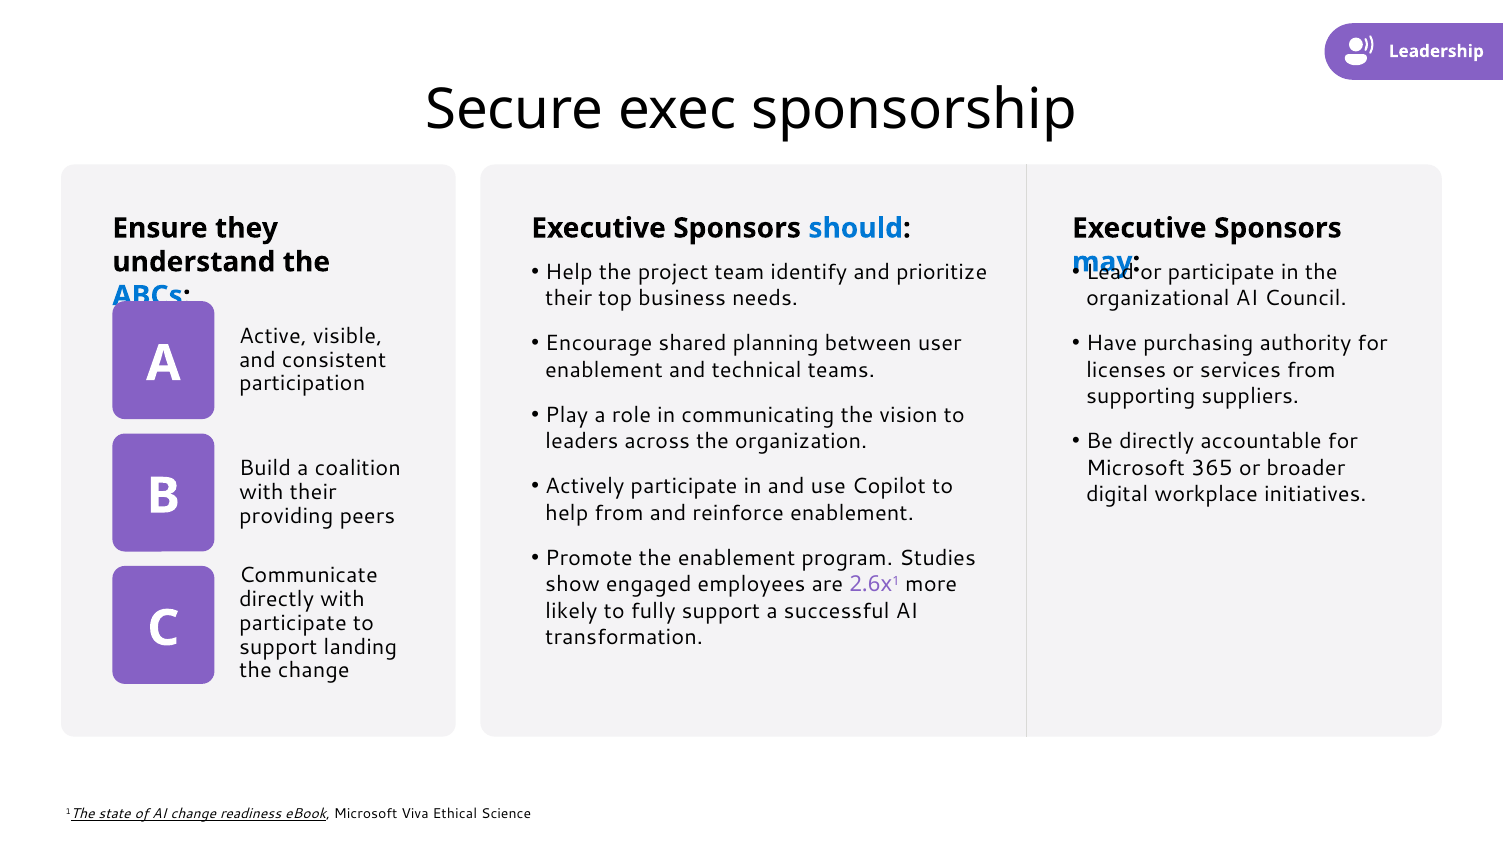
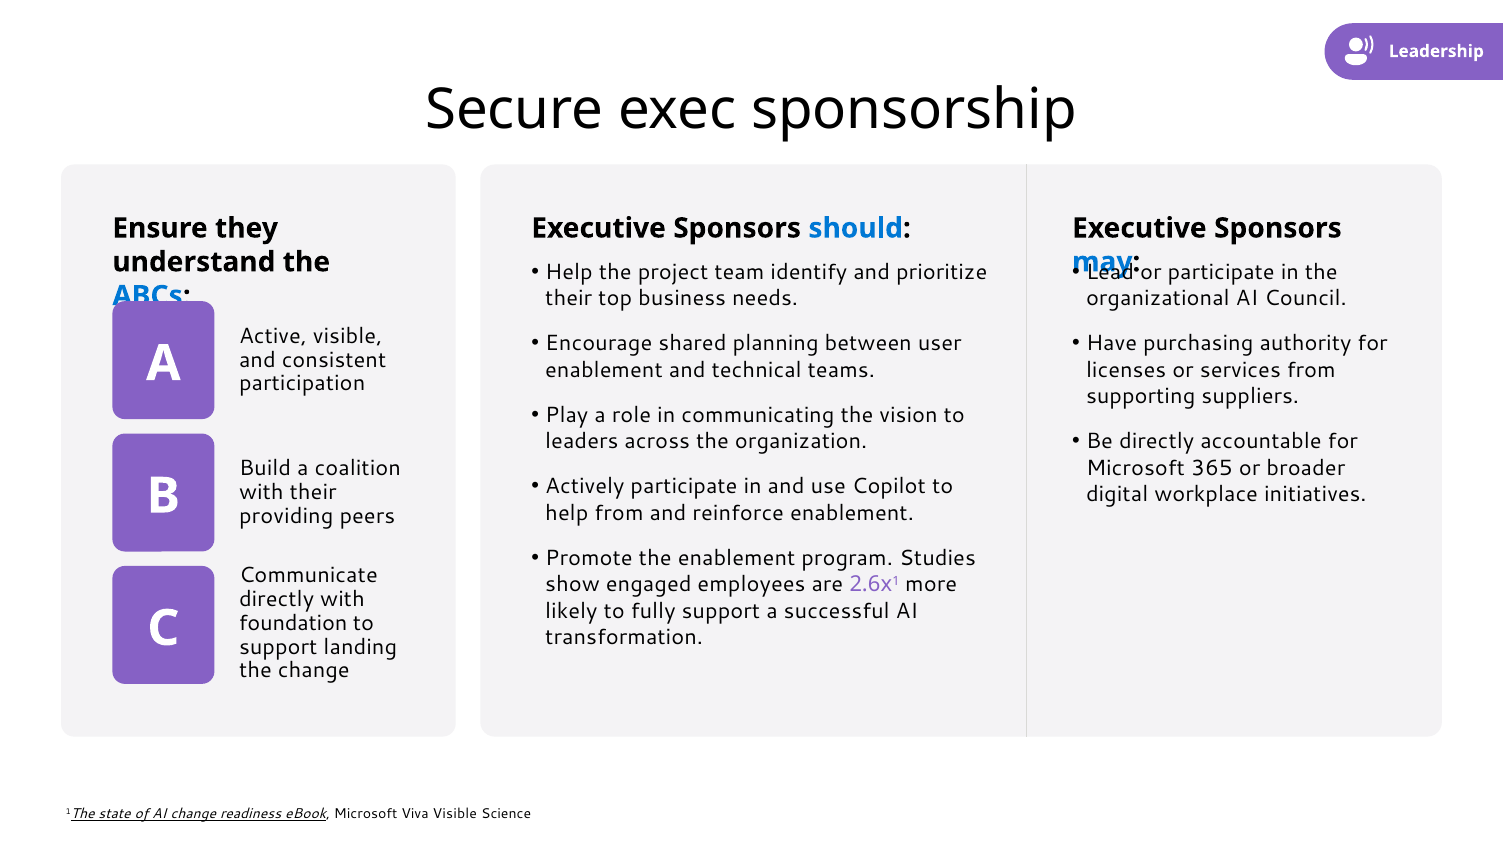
participate at (293, 623): participate -> foundation
Viva Ethical: Ethical -> Visible
